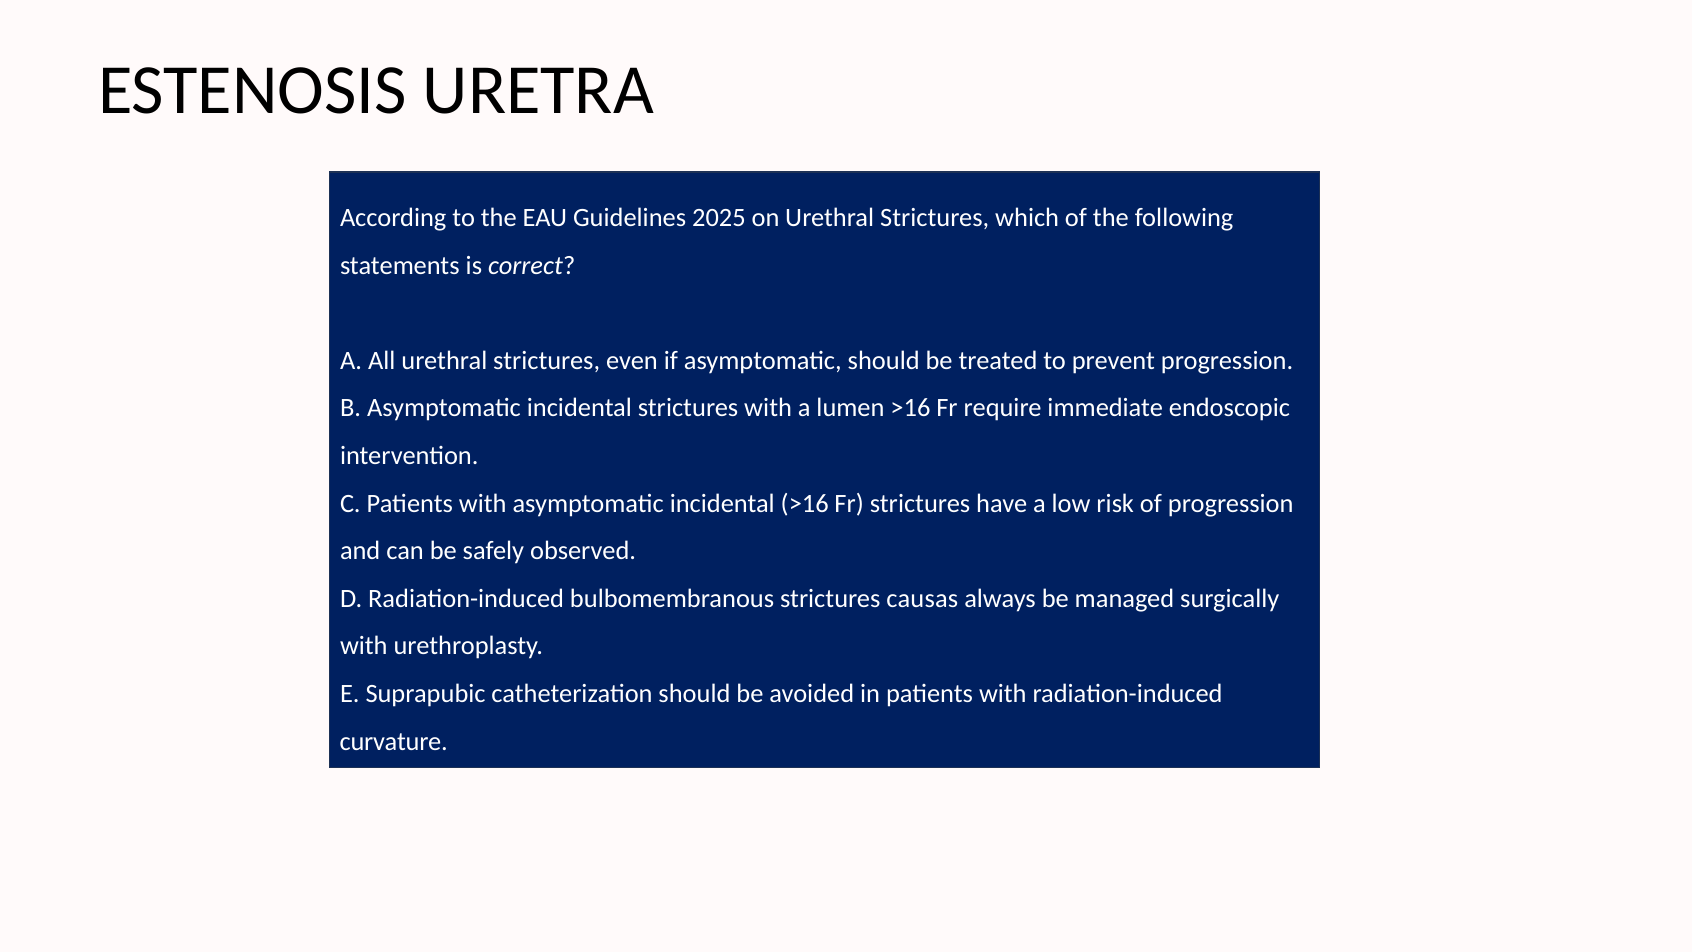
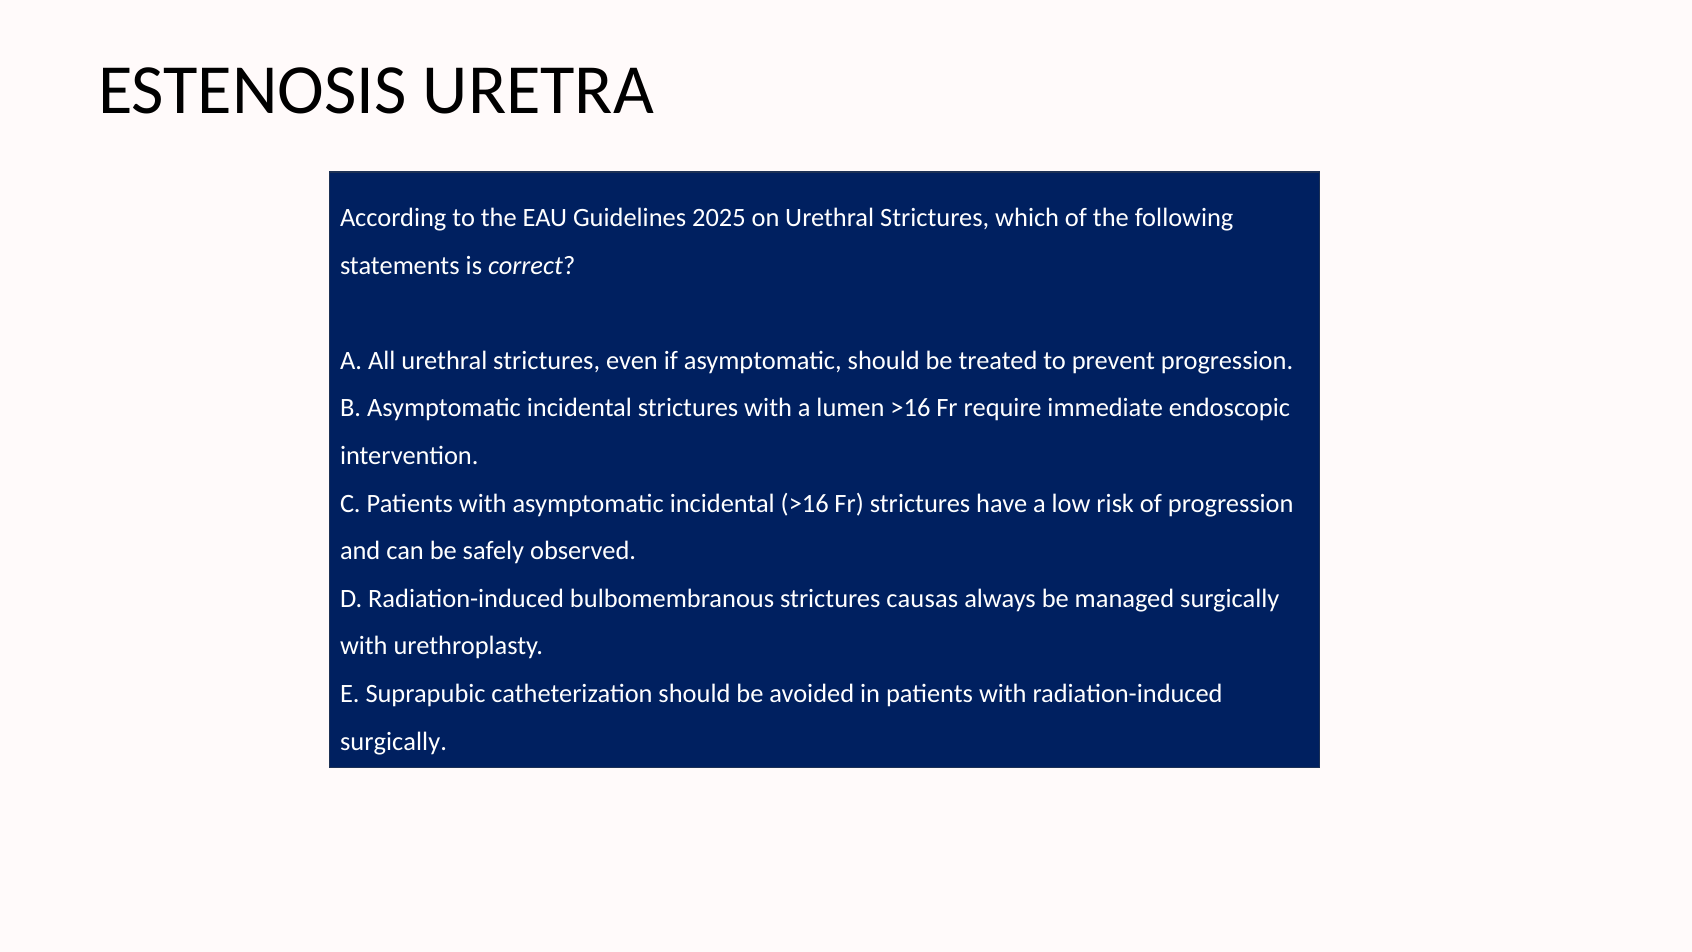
curvature at (394, 741): curvature -> surgically
